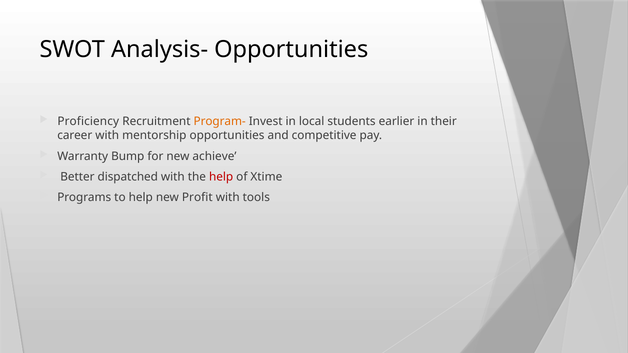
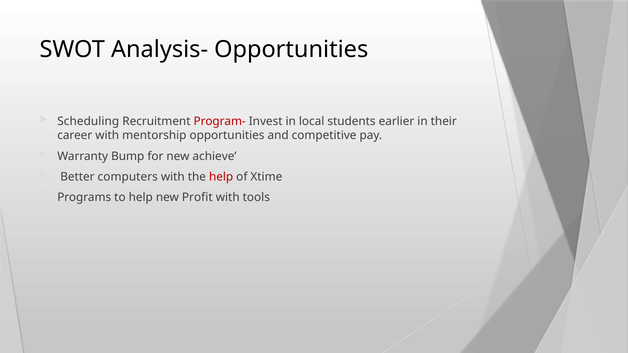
Proficiency: Proficiency -> Scheduling
Program- colour: orange -> red
dispatched: dispatched -> computers
